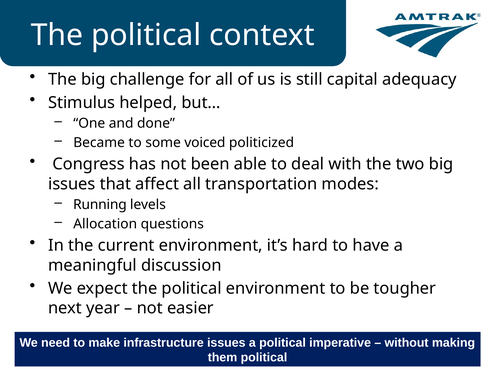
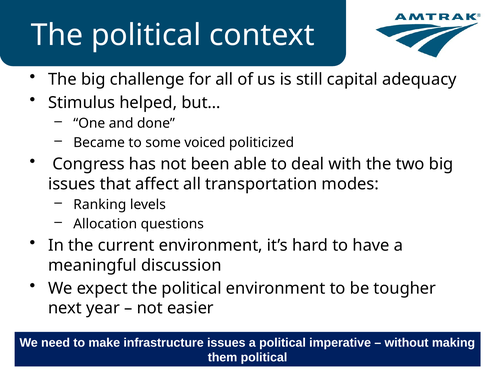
Running: Running -> Ranking
